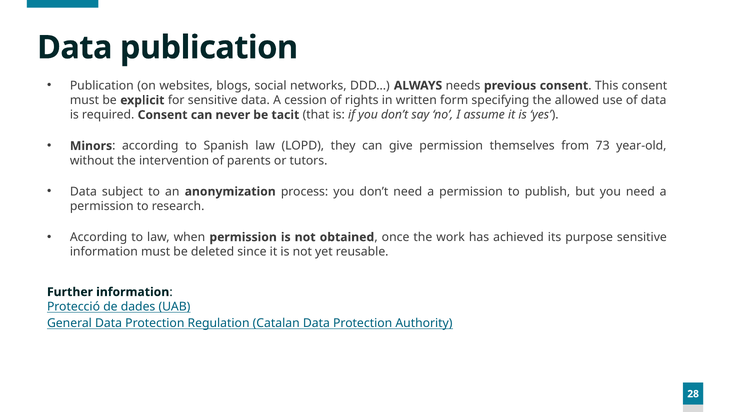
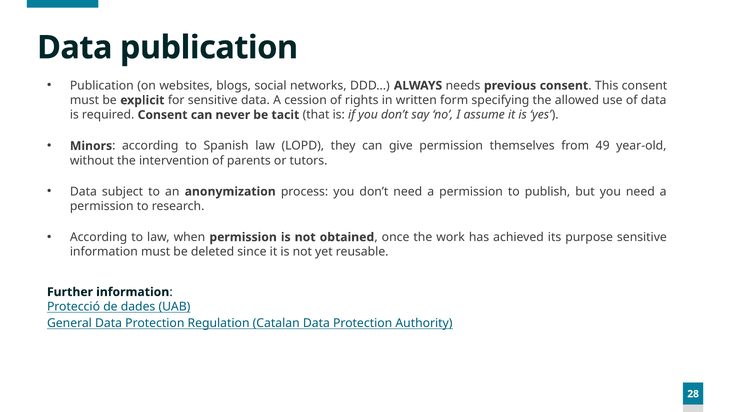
73: 73 -> 49
